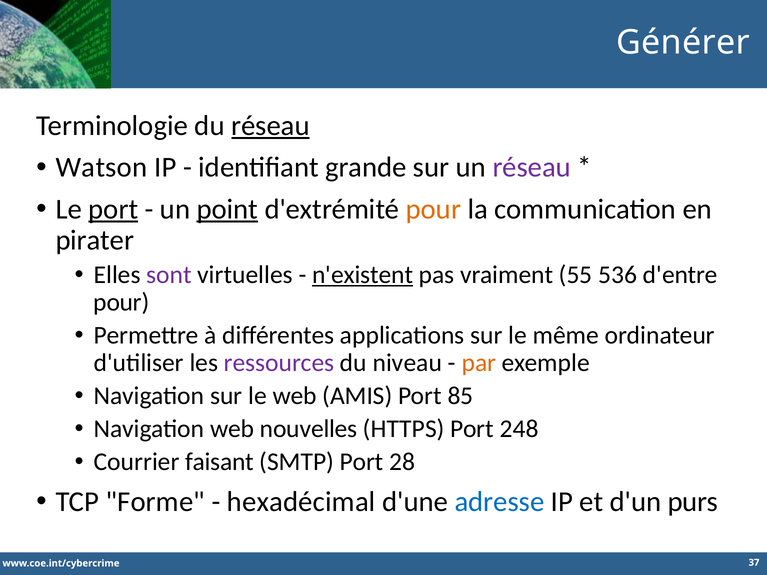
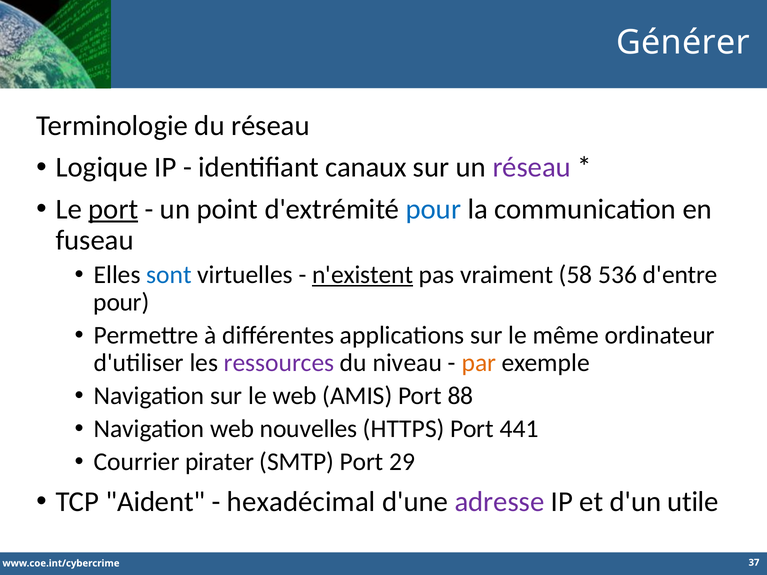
réseau at (270, 126) underline: present -> none
Watson: Watson -> Logique
grande: grande -> canaux
point underline: present -> none
pour at (433, 209) colour: orange -> blue
pirater: pirater -> fuseau
sont colour: purple -> blue
55: 55 -> 58
85: 85 -> 88
248: 248 -> 441
faisant: faisant -> pirater
28: 28 -> 29
Forme: Forme -> Aident
adresse colour: blue -> purple
purs: purs -> utile
